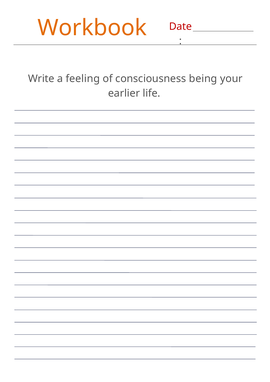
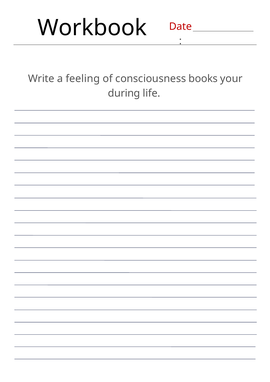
Workbook colour: orange -> black
being: being -> books
earlier: earlier -> during
